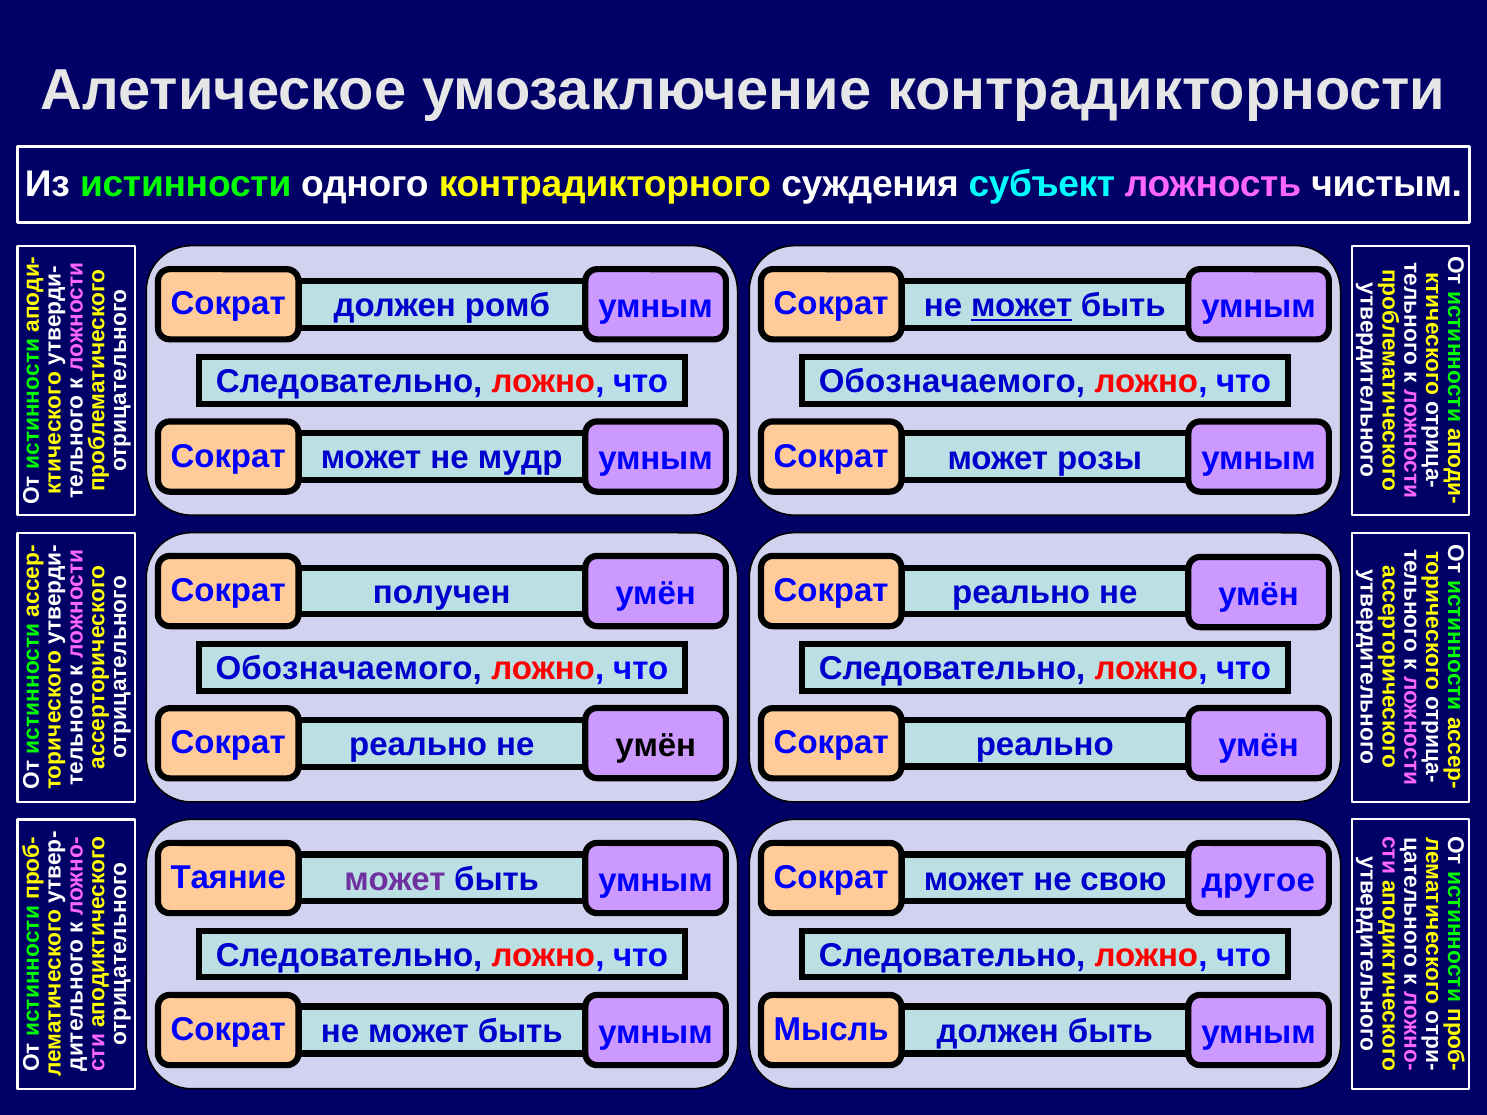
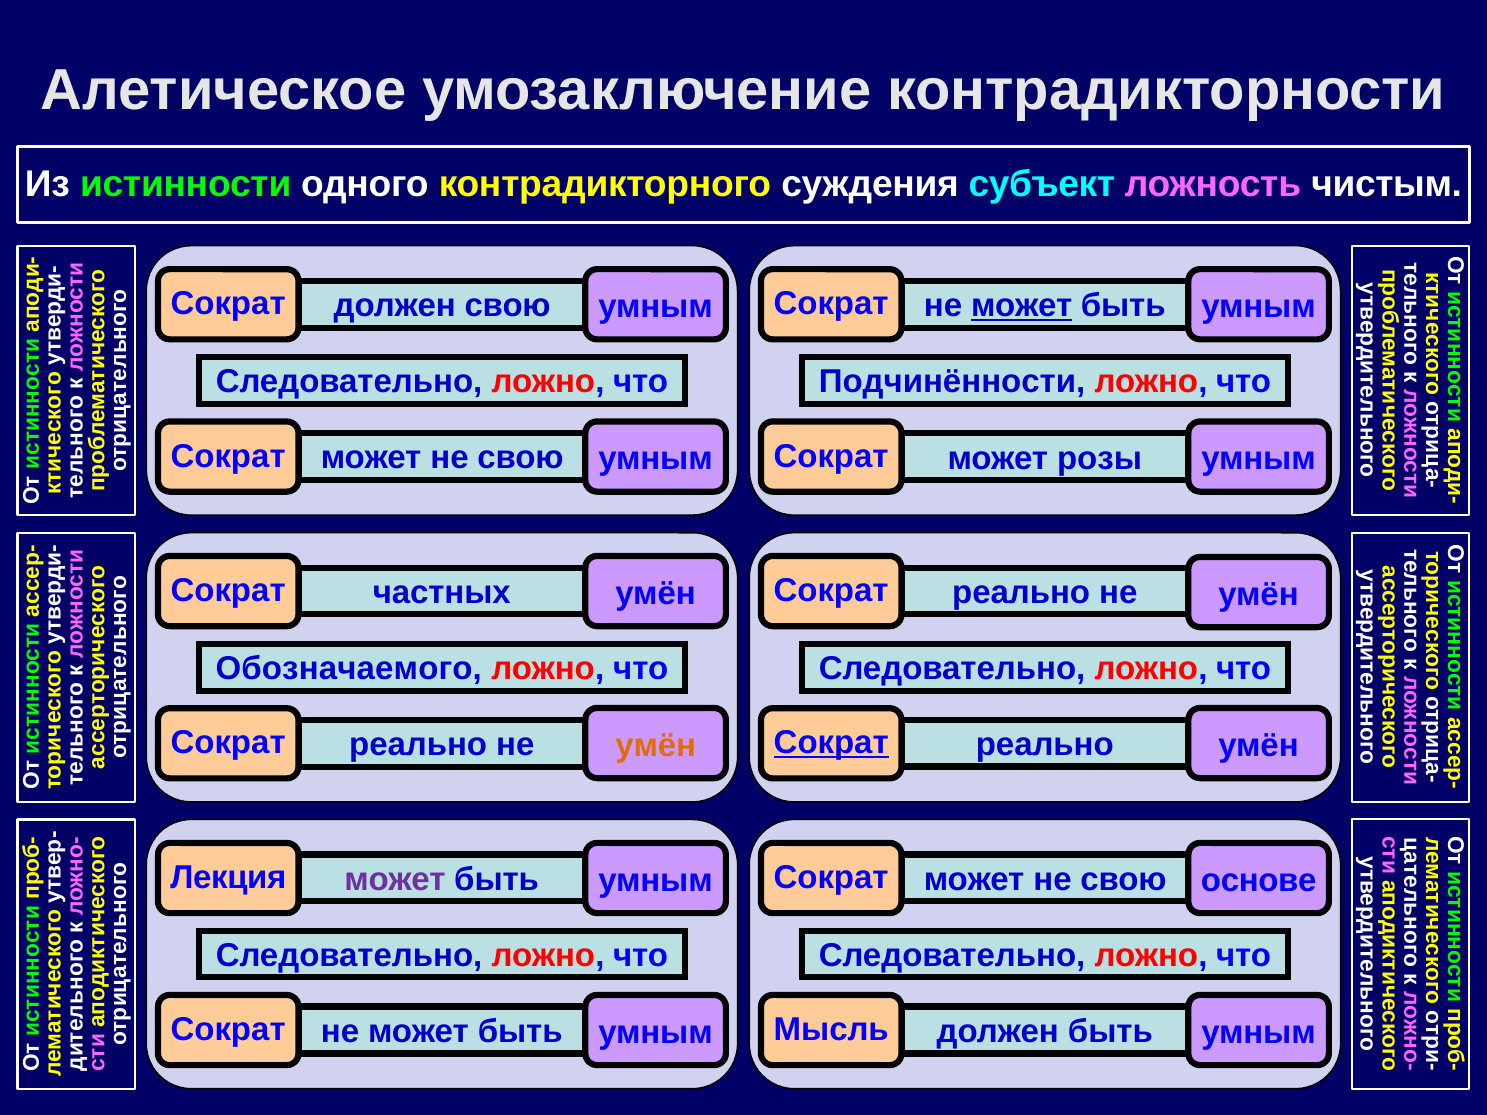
должен ромб: ромб -> свою
Обозначаемого at (952, 382): Обозначаемого -> Подчинённости
мудр at (520, 458): мудр -> свою
получен: получен -> частных
Сократ at (831, 743) underline: none -> present
умён at (656, 745) colour: black -> orange
Таяние: Таяние -> Лекция
другое: другое -> основе
